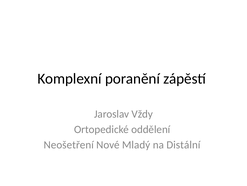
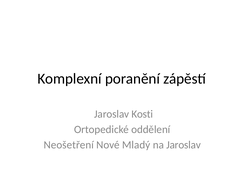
Vždy: Vždy -> Kosti
na Distální: Distální -> Jaroslav
